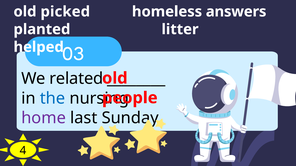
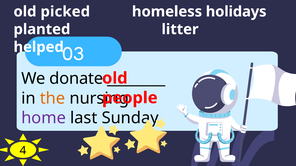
answers: answers -> holidays
related: related -> donate
the colour: blue -> orange
